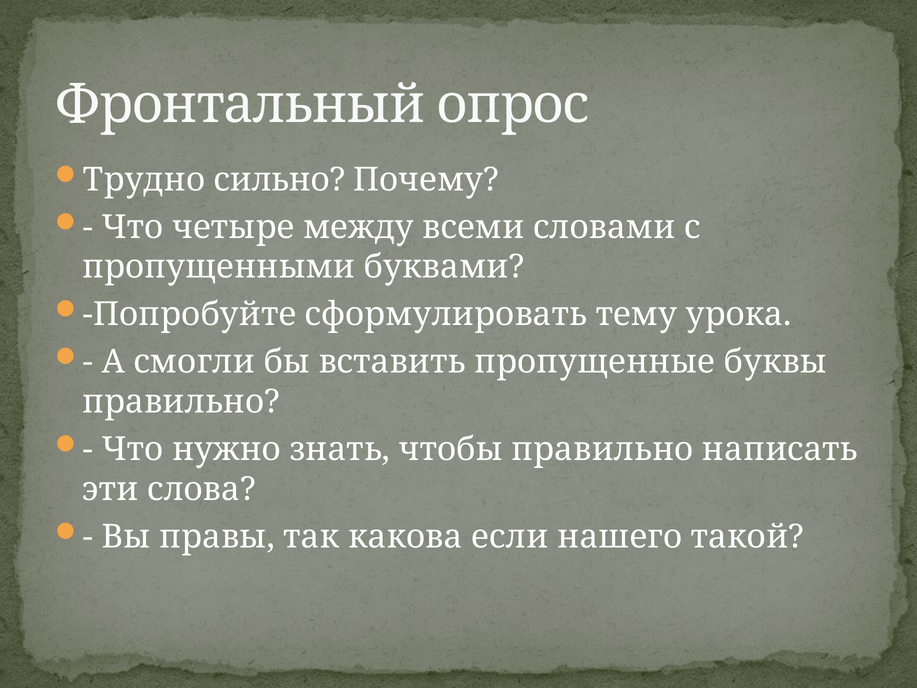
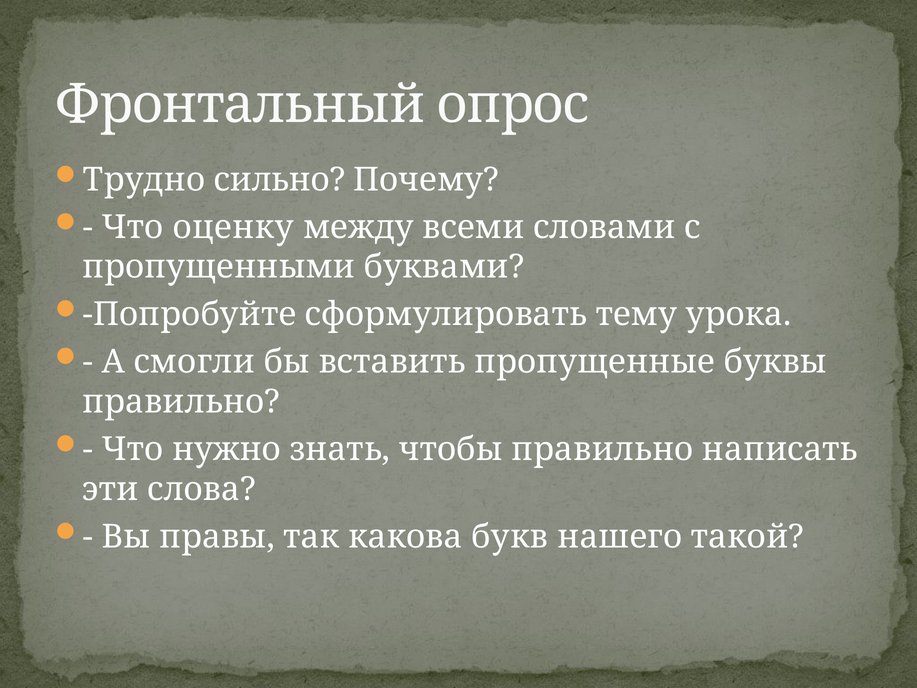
четыре: четыре -> оценку
если: если -> букв
